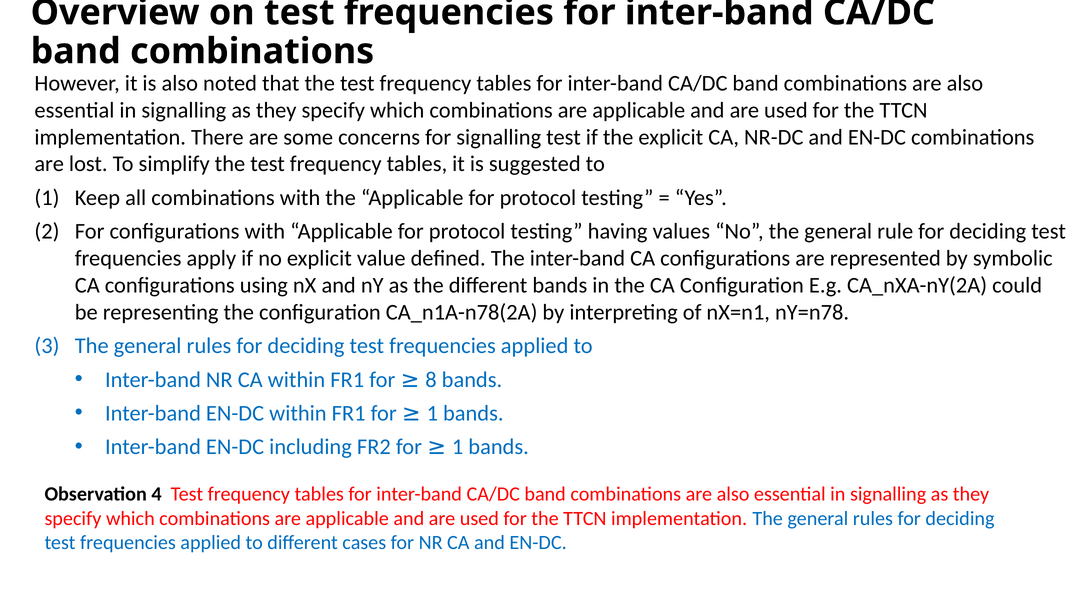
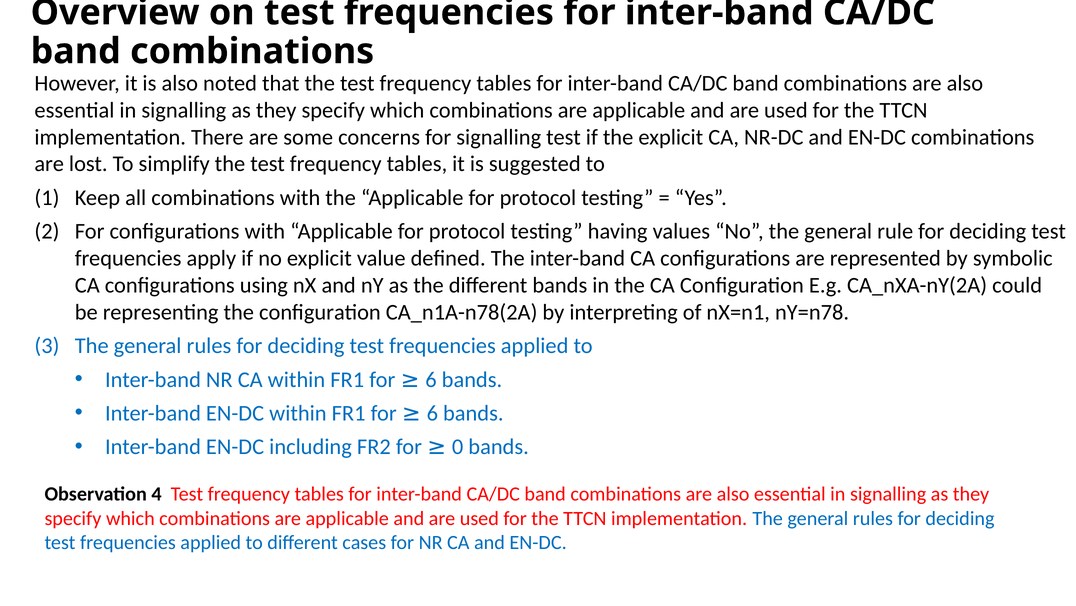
8 at (431, 379): 8 -> 6
1 at (432, 413): 1 -> 6
1 at (458, 447): 1 -> 0
